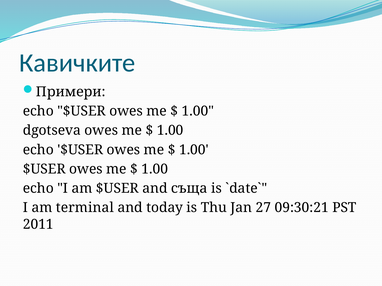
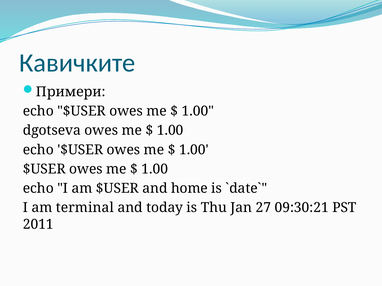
съща: съща -> home
